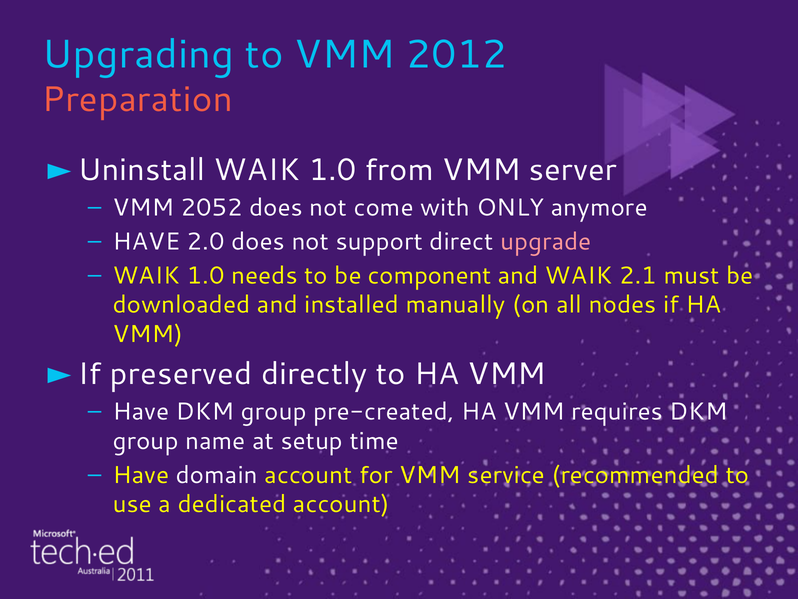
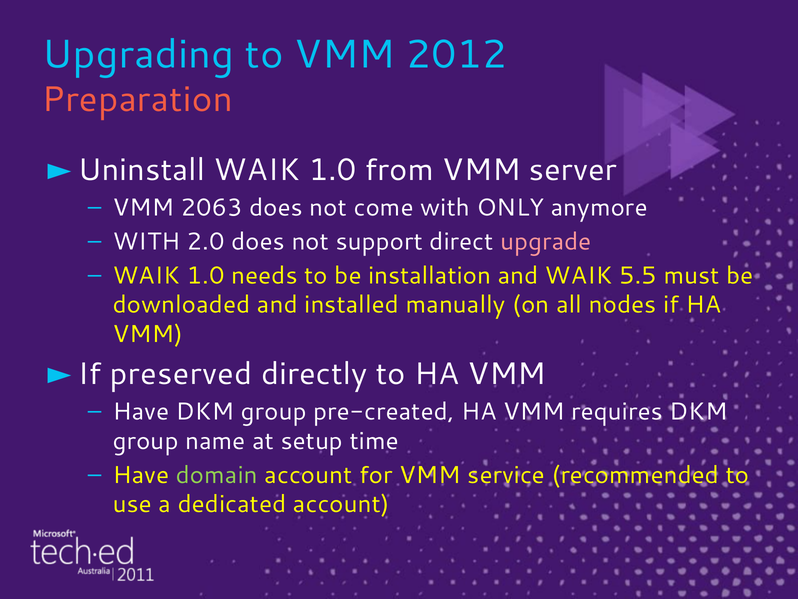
2052: 2052 -> 2063
HAVE at (147, 241): HAVE -> WITH
component: component -> installation
2.1: 2.1 -> 5.5
domain colour: white -> light green
